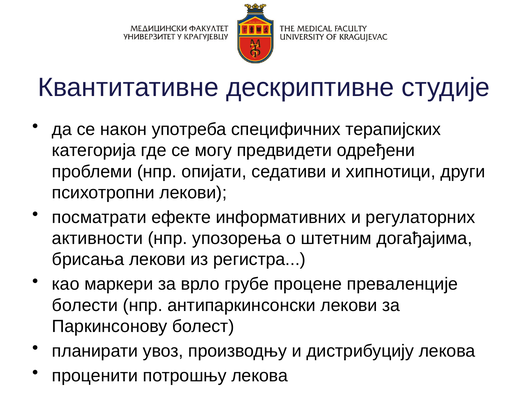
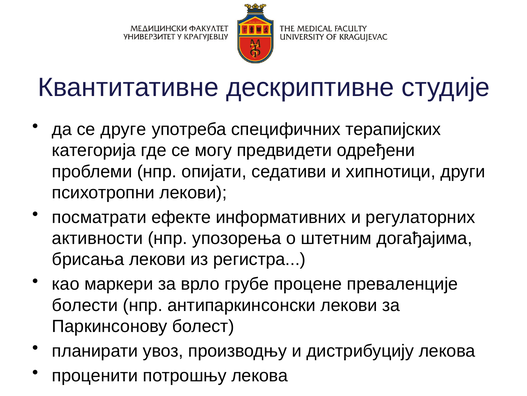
након: након -> друге
